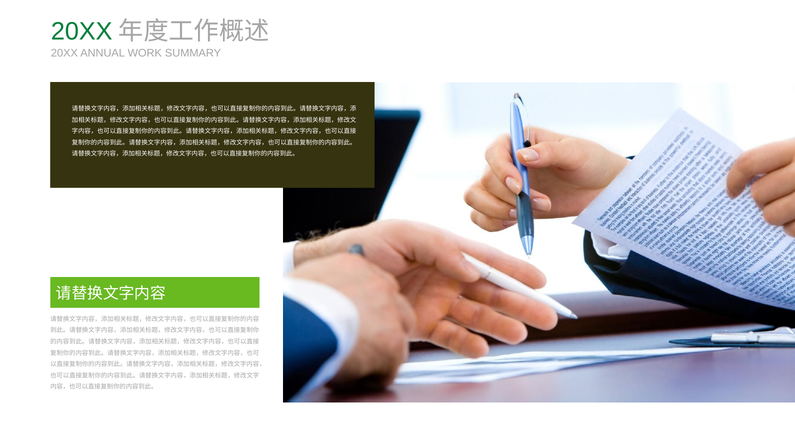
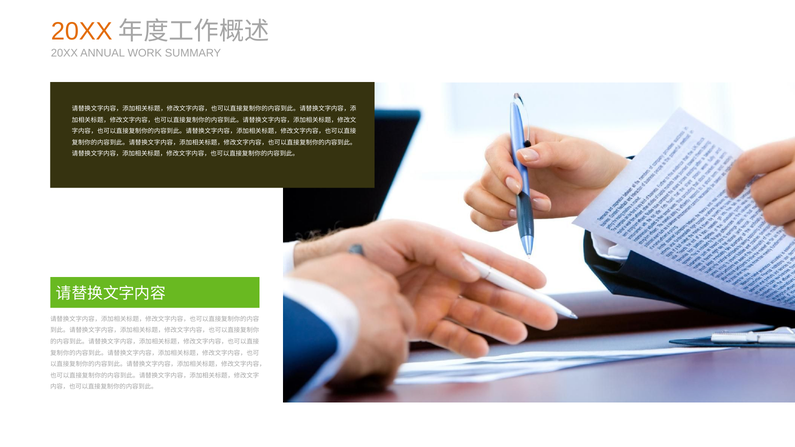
20XX at (82, 31) colour: green -> orange
